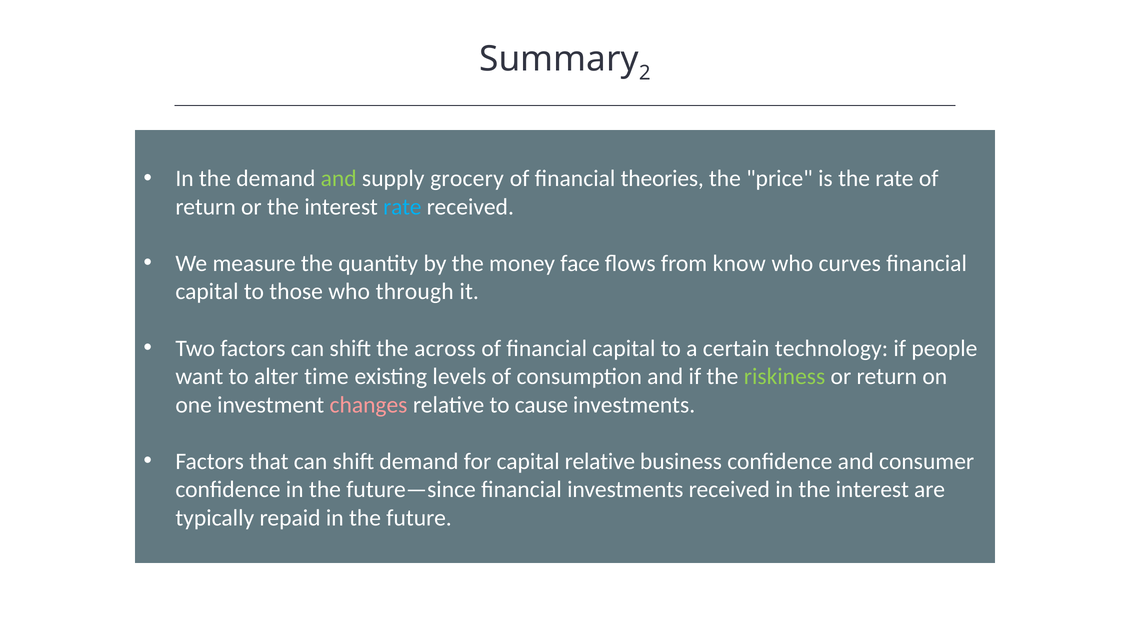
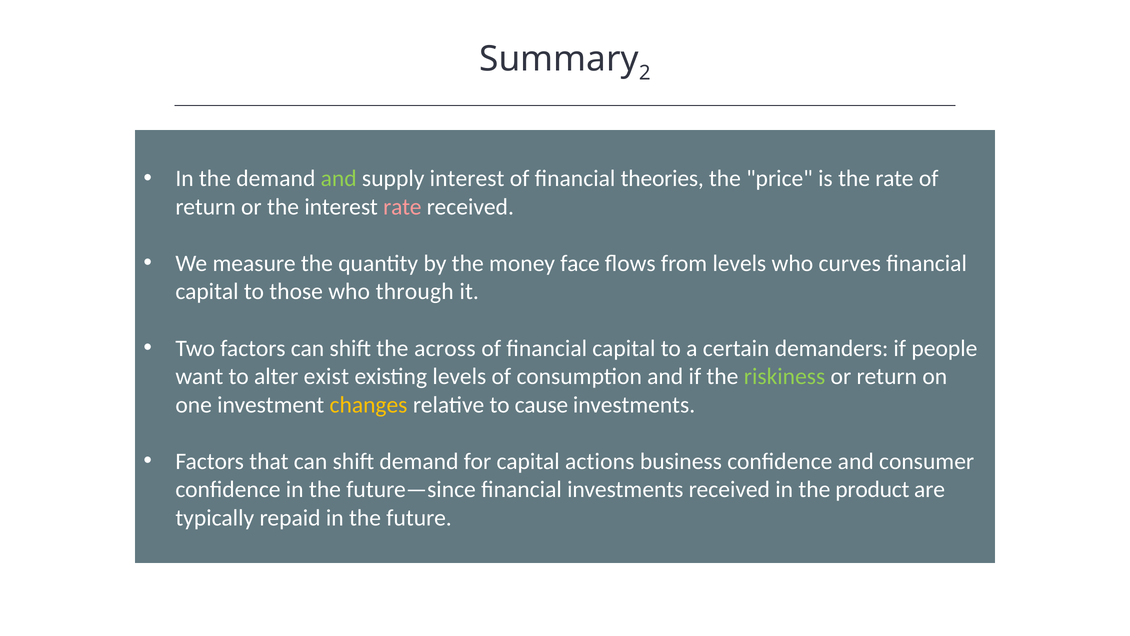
supply grocery: grocery -> interest
rate at (402, 207) colour: light blue -> pink
from know: know -> levels
technology: technology -> demanders
time: time -> exist
changes colour: pink -> yellow
capital relative: relative -> actions
in the interest: interest -> product
